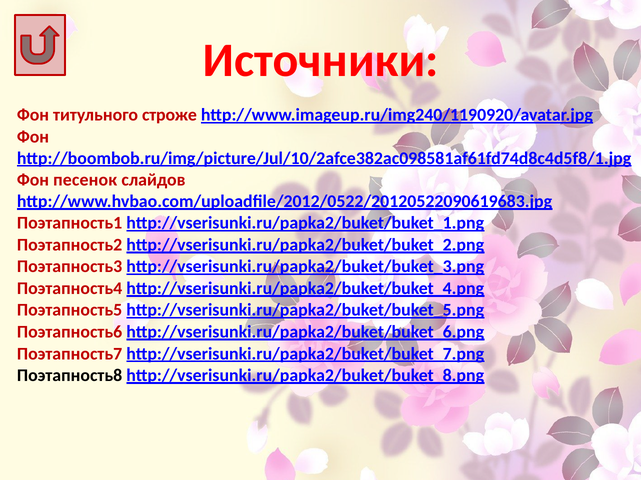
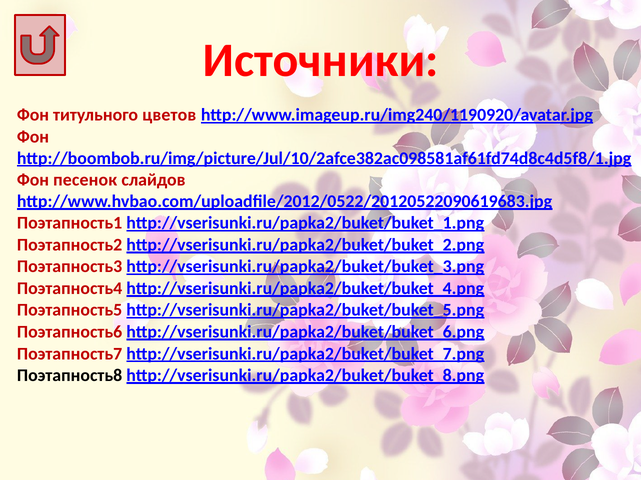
строже: строже -> цветов
